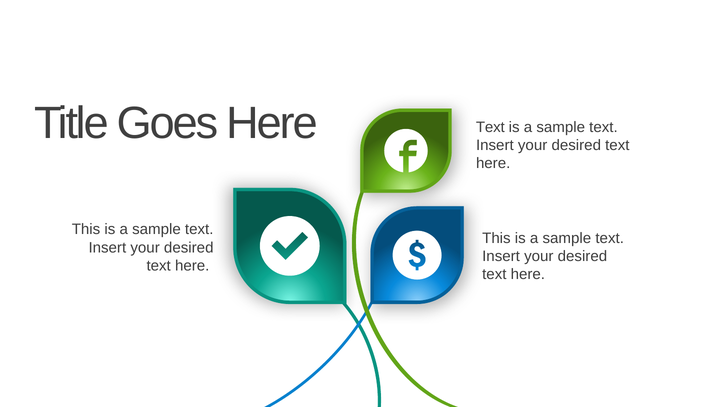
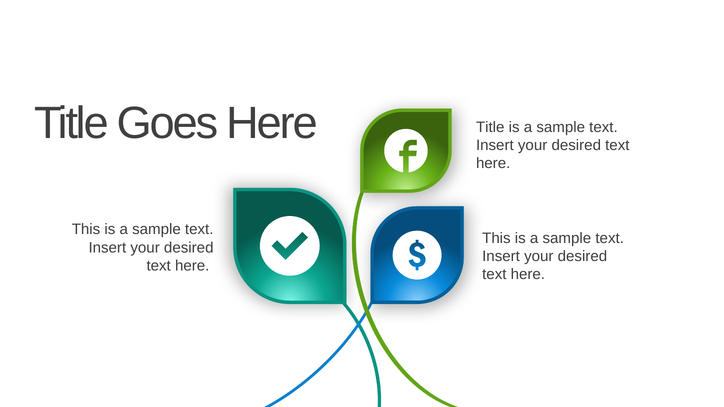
Text at (490, 127): Text -> Title
